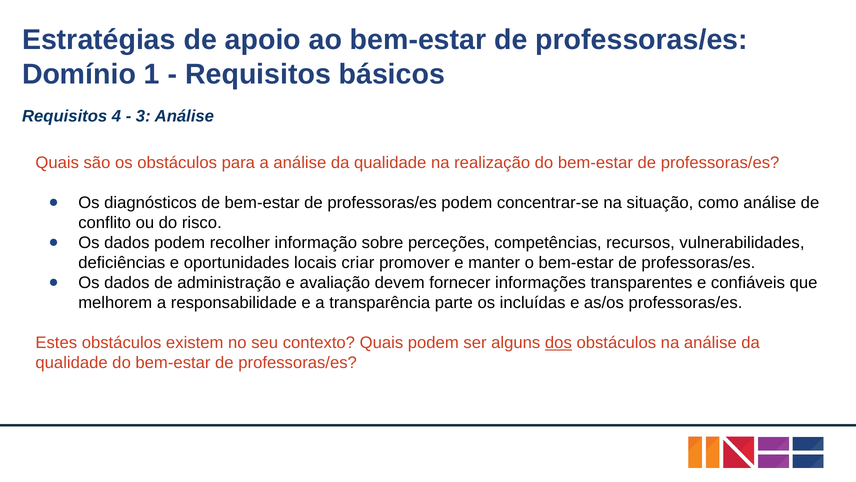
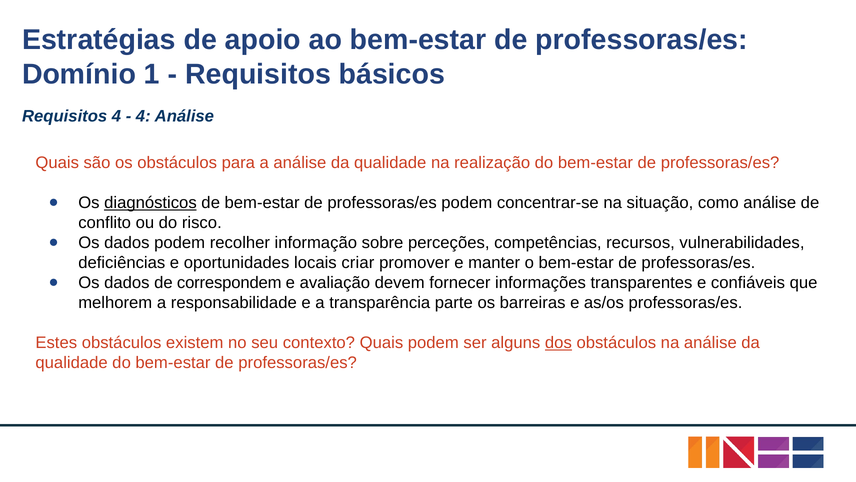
3 at (143, 116): 3 -> 4
diagnósticos underline: none -> present
administração: administração -> correspondem
incluídas: incluídas -> barreiras
